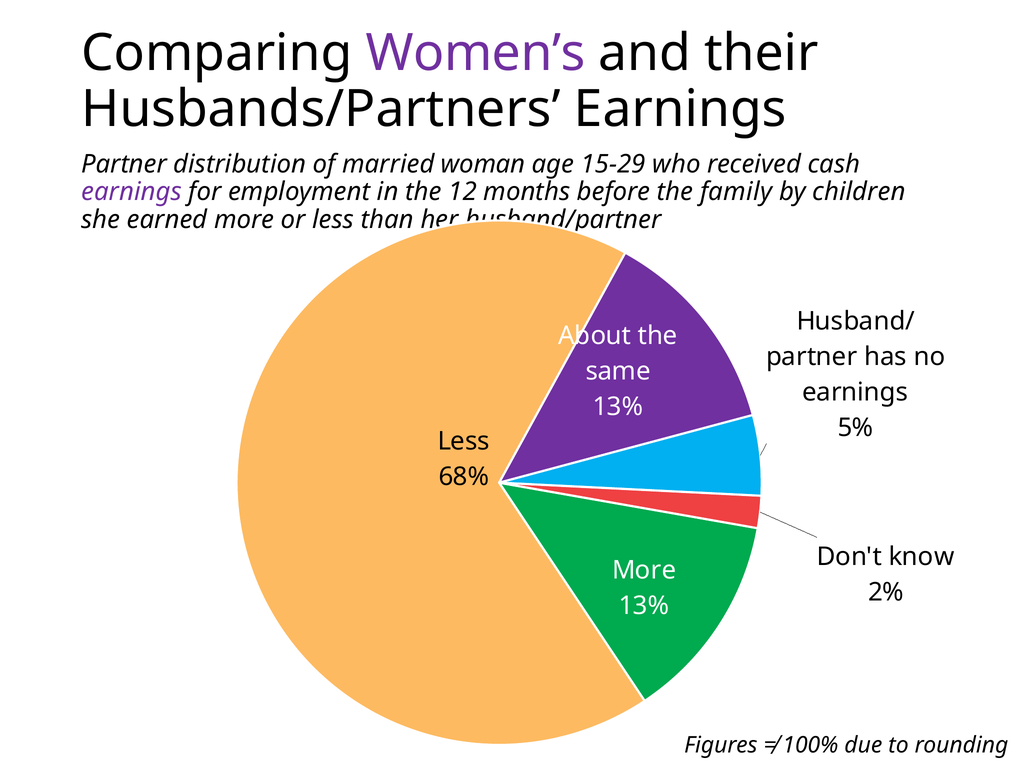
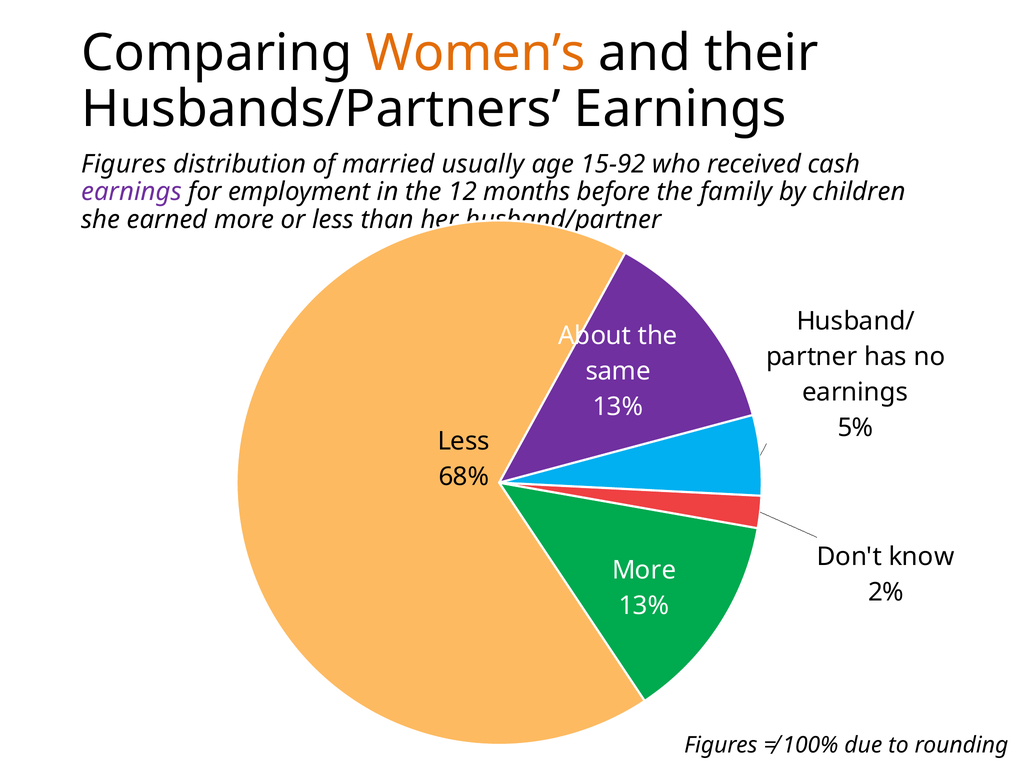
Women’s colour: purple -> orange
Partner at (124, 164): Partner -> Figures
woman: woman -> usually
15-29: 15-29 -> 15-92
